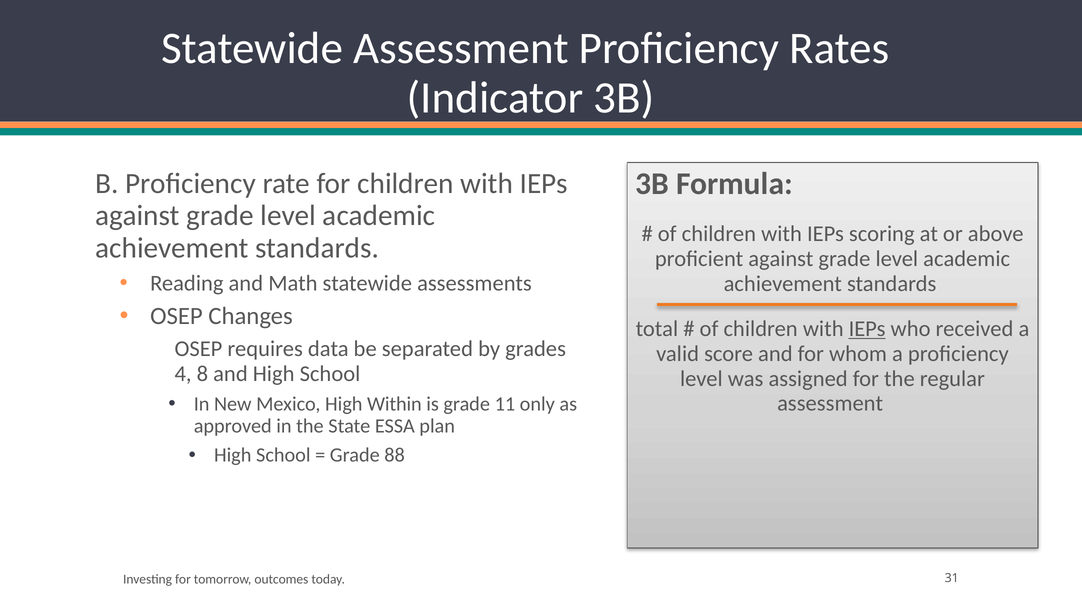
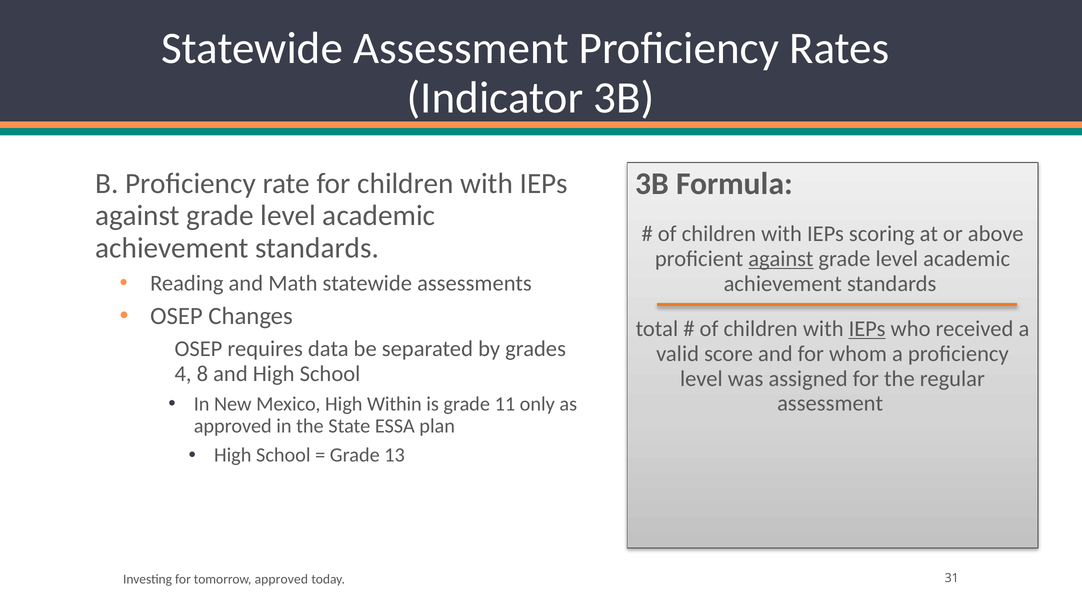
against at (781, 259) underline: none -> present
88: 88 -> 13
tomorrow outcomes: outcomes -> approved
